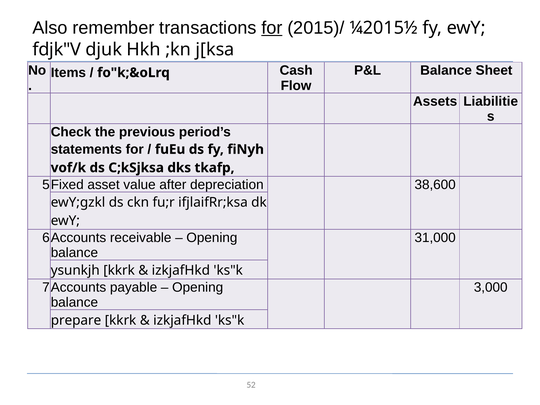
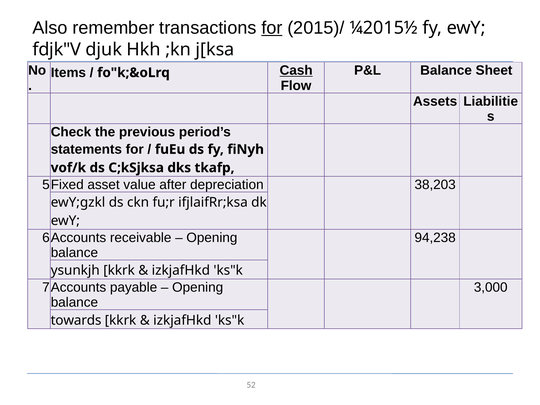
Cash underline: none -> present
38,600: 38,600 -> 38,203
31,000: 31,000 -> 94,238
prepare: prepare -> towards
